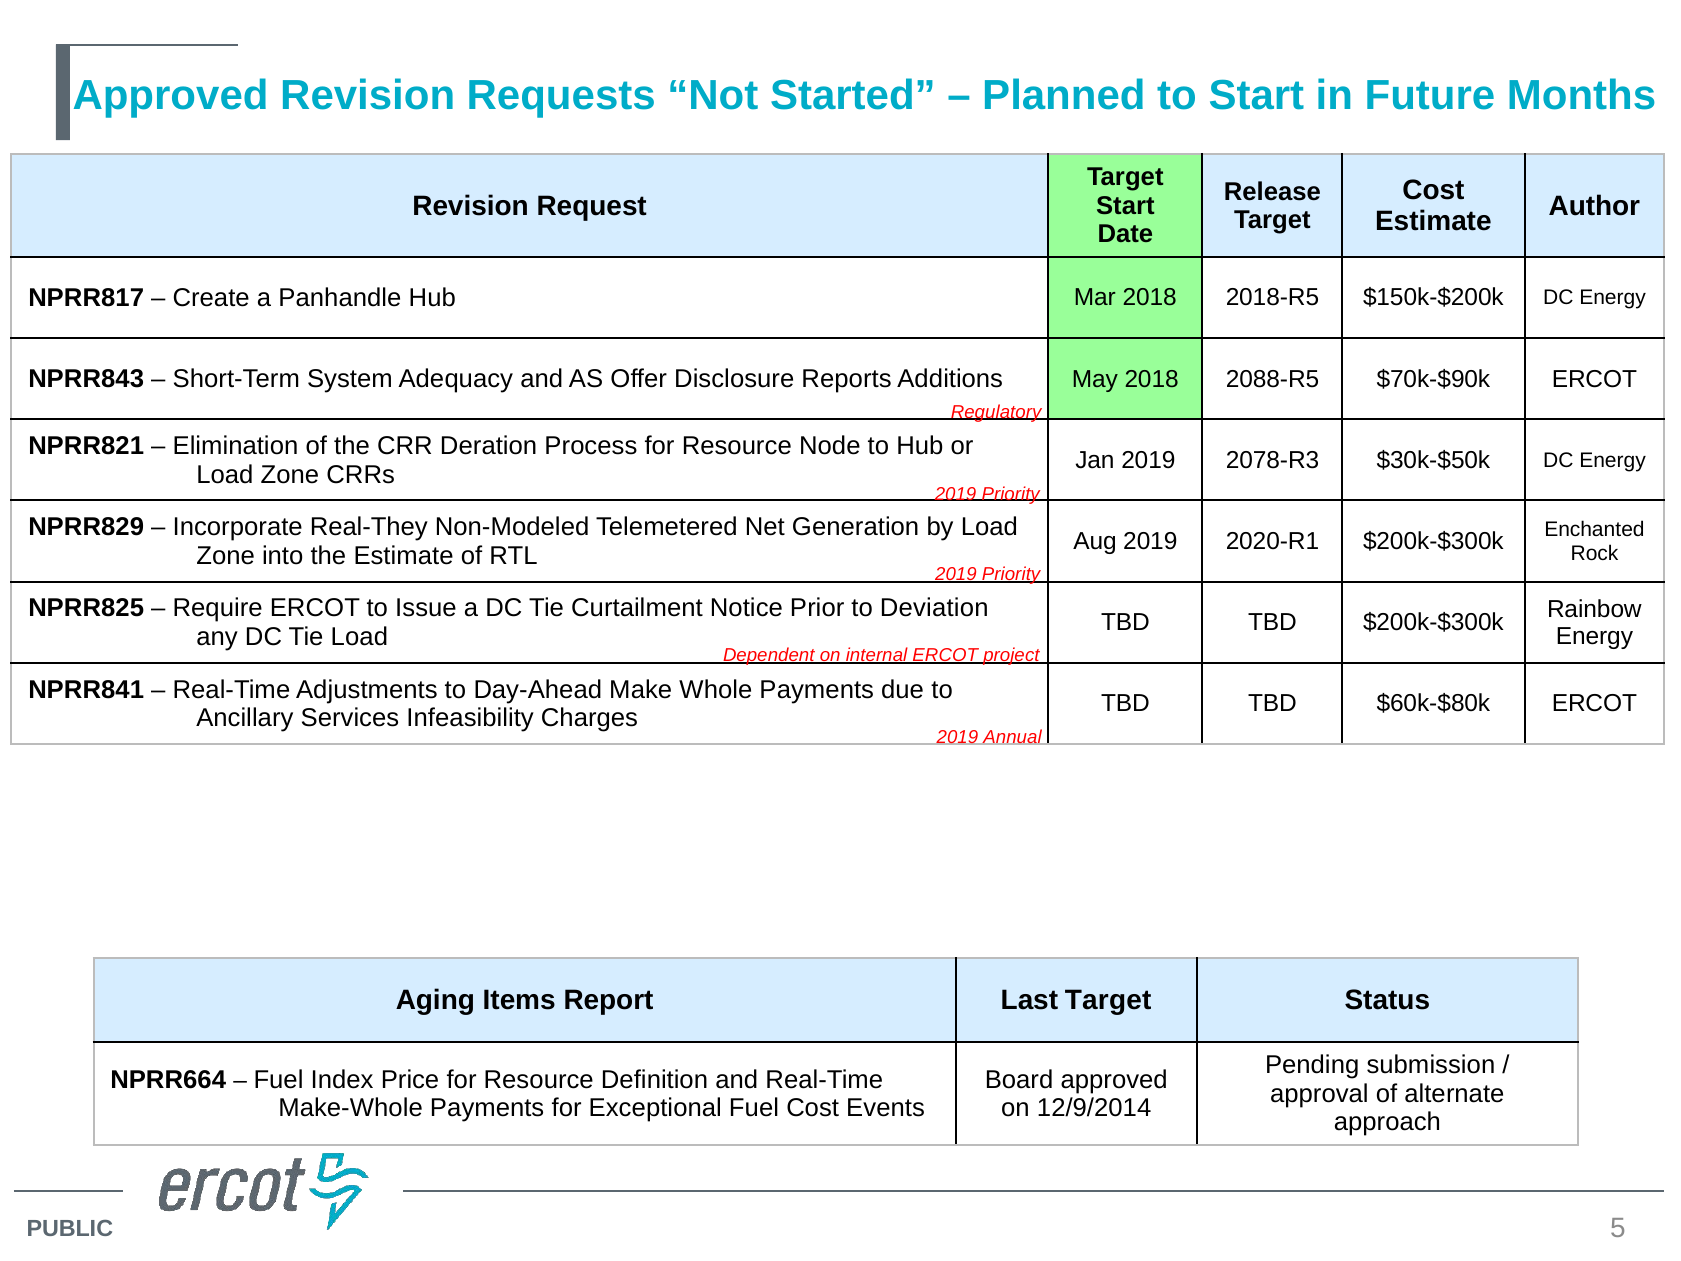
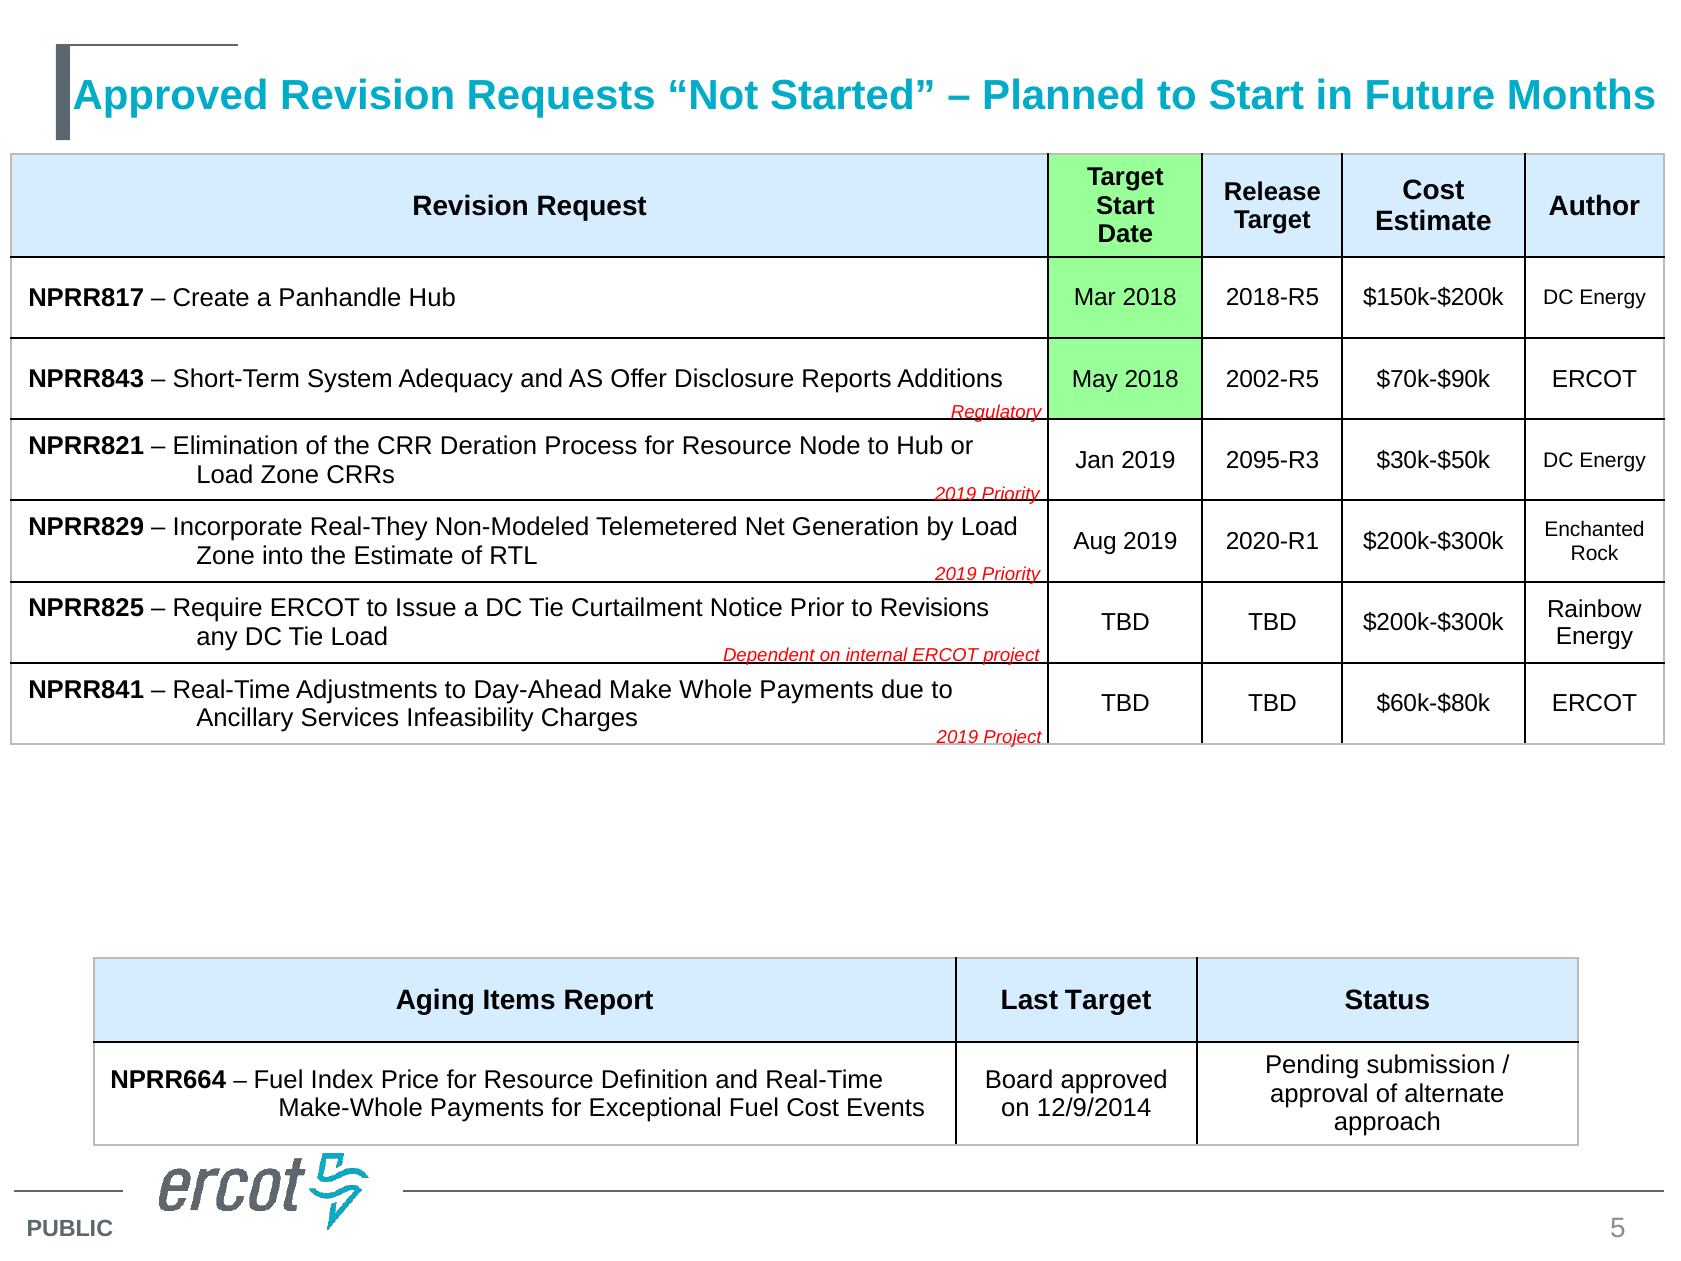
2088-R5: 2088-R5 -> 2002-R5
2078-R3: 2078-R3 -> 2095-R3
Deviation: Deviation -> Revisions
2019 Annual: Annual -> Project
